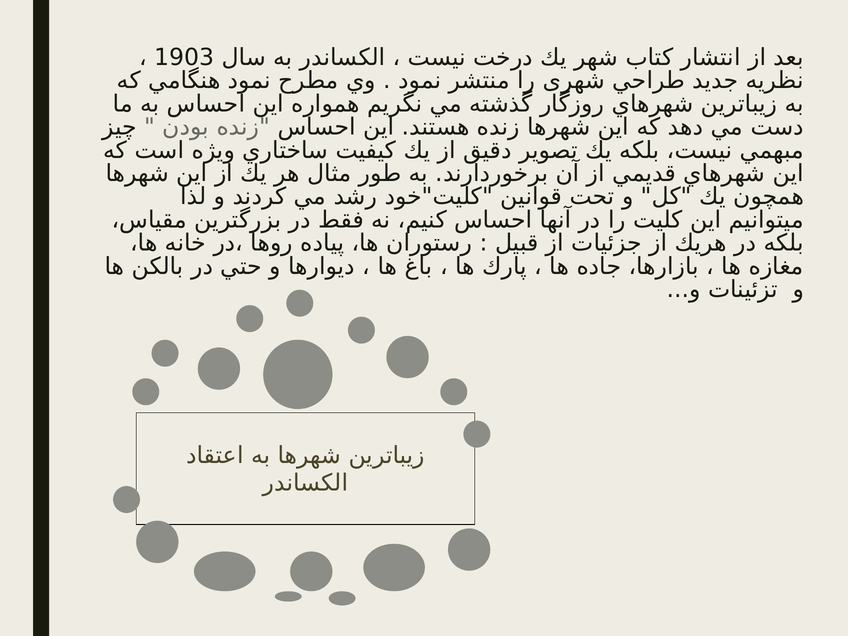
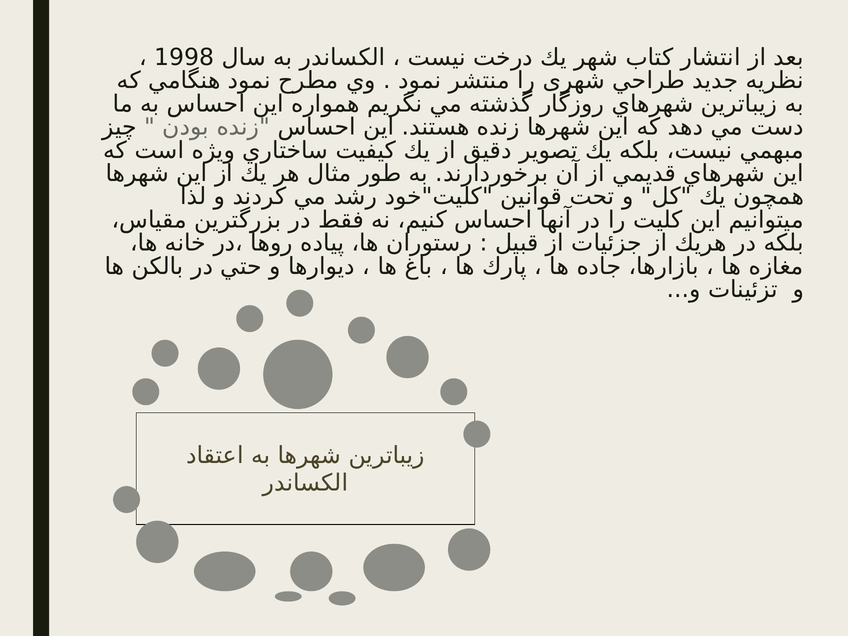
1903: 1903 -> 1998
